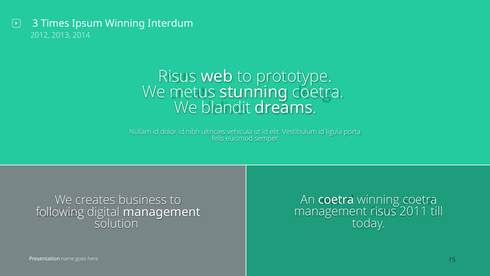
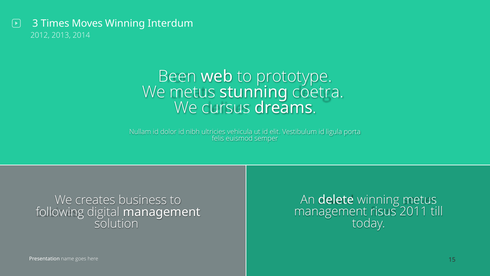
Ipsum: Ipsum -> Moves
Risus at (177, 76): Risus -> Been
blandit: blandit -> cursus
An coetra: coetra -> delete
winning coetra: coetra -> metus
